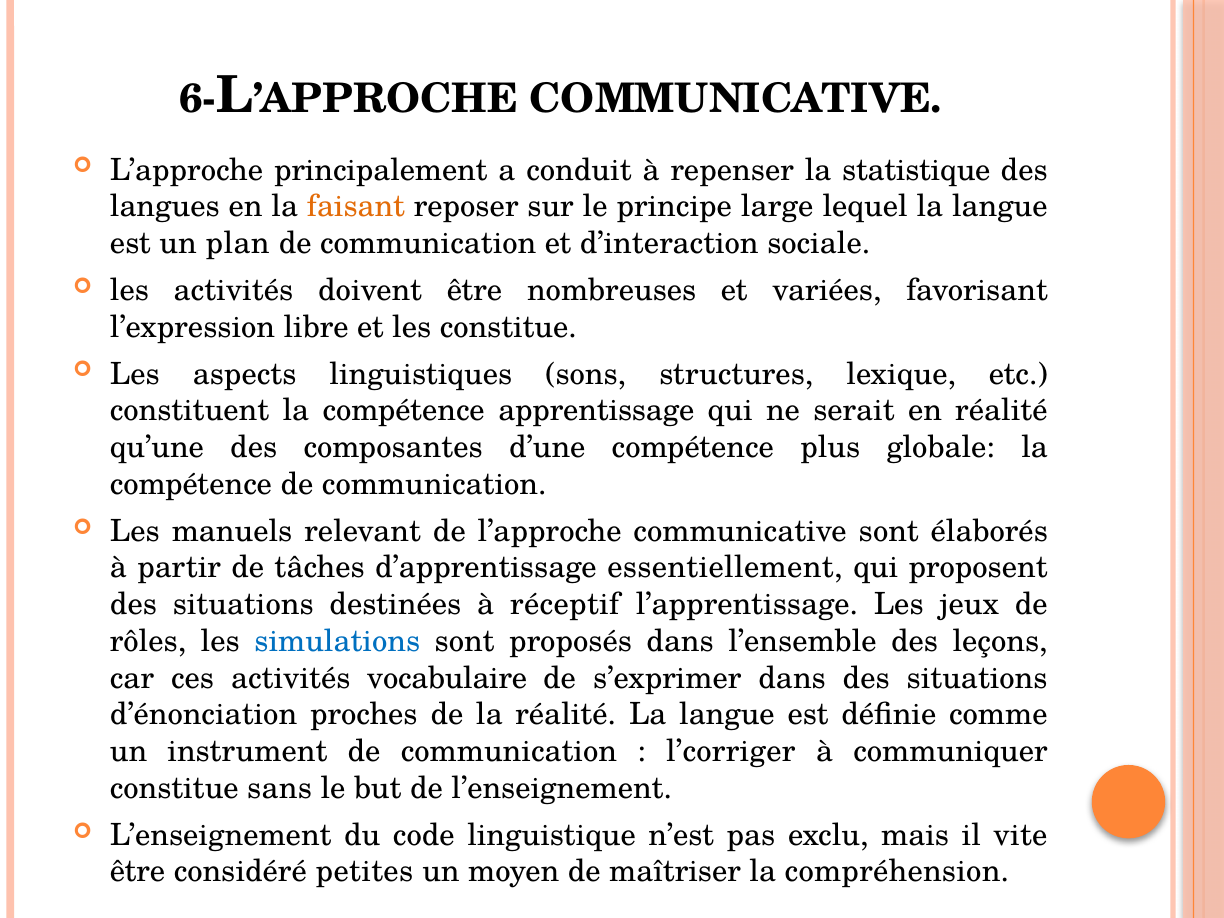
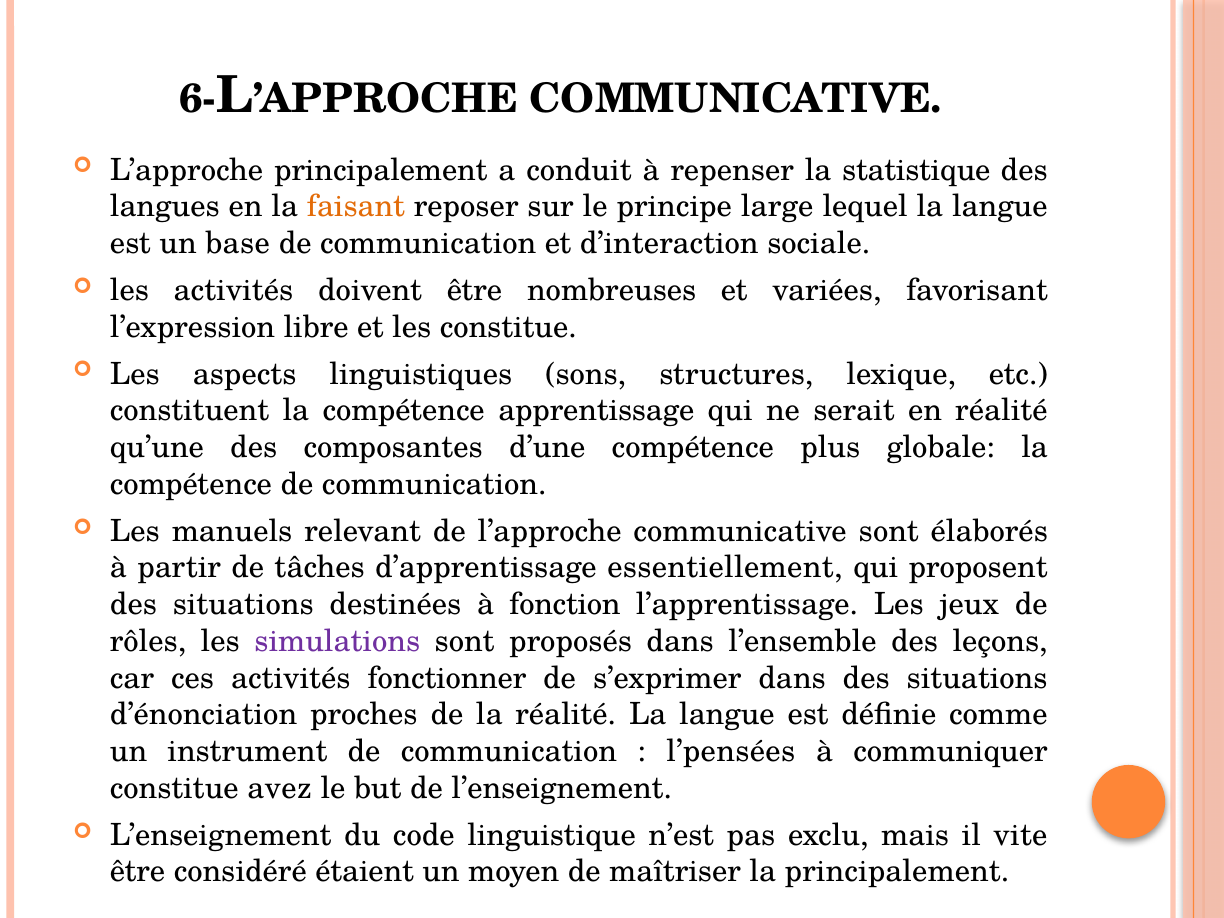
plan: plan -> base
réceptif: réceptif -> fonction
simulations colour: blue -> purple
vocabulaire: vocabulaire -> fonctionner
l’corriger: l’corriger -> l’pensées
sans: sans -> avez
petites: petites -> étaient
la compréhension: compréhension -> principalement
